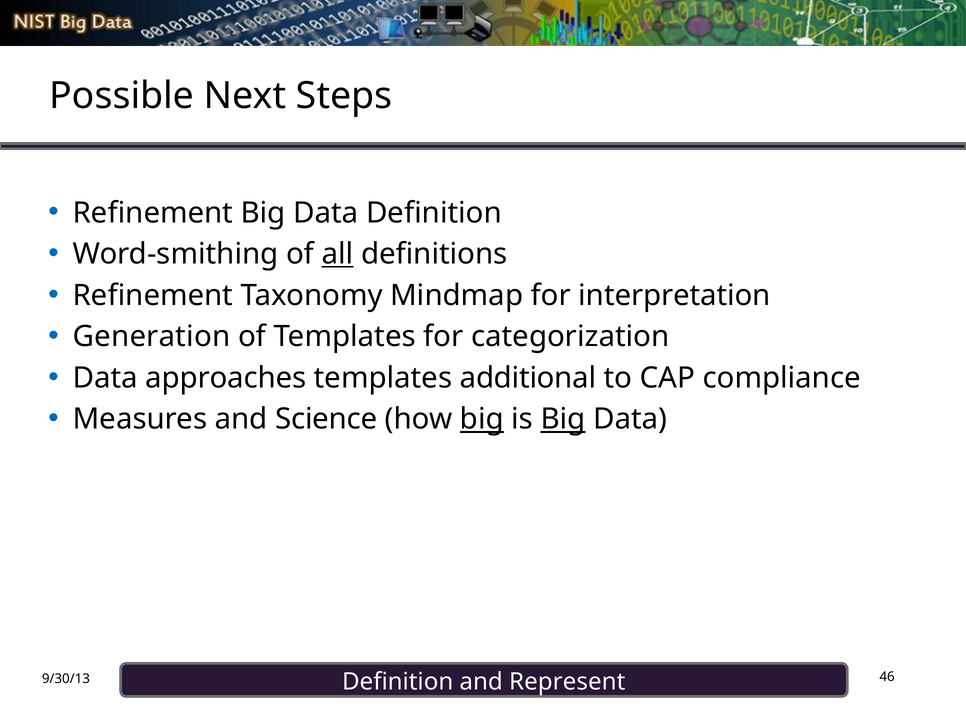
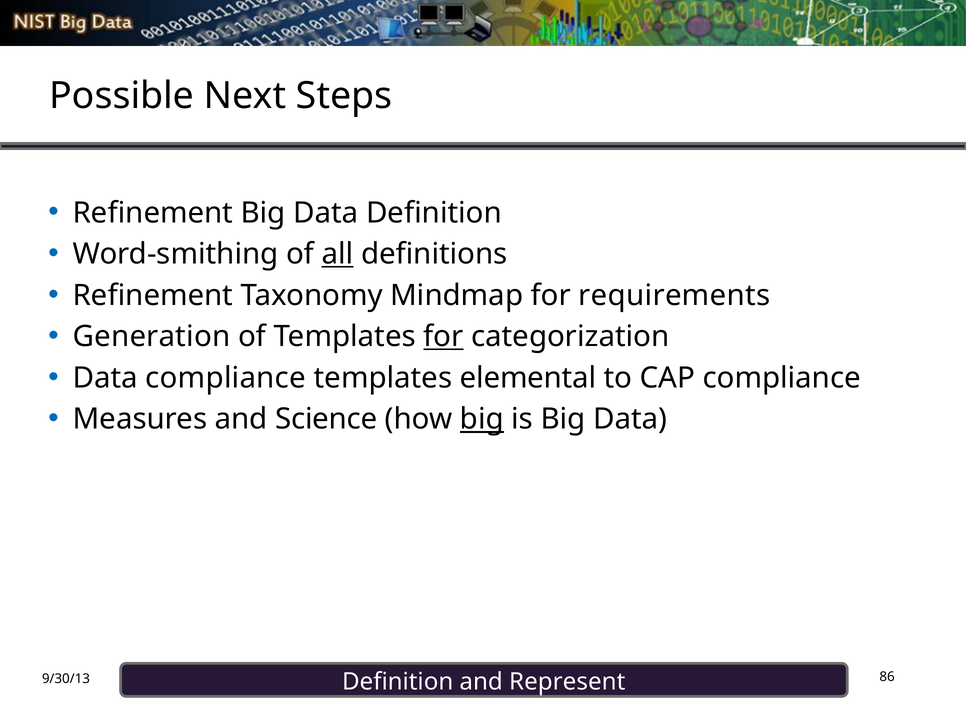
interpretation: interpretation -> requirements
for at (443, 337) underline: none -> present
Data approaches: approaches -> compliance
additional: additional -> elemental
Big at (563, 419) underline: present -> none
46: 46 -> 86
